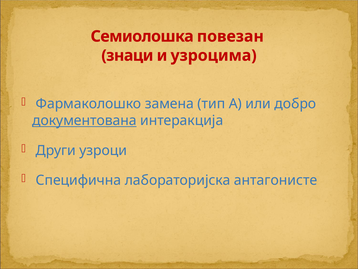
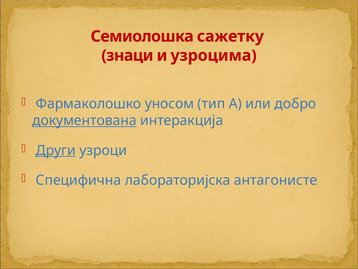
повезан: повезан -> сажетку
замена: замена -> уносом
Други underline: none -> present
